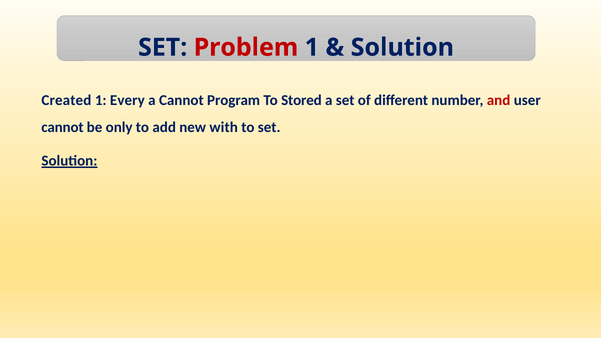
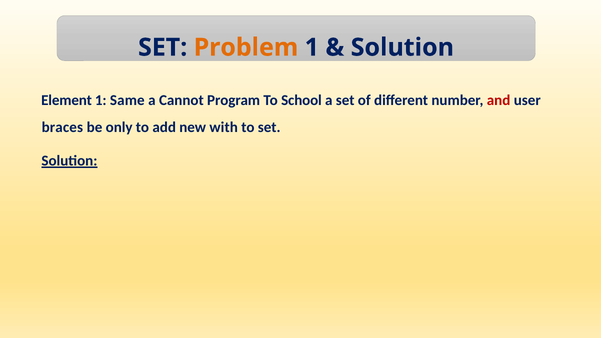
Problem colour: red -> orange
Created: Created -> Element
Every: Every -> Same
Stored: Stored -> School
cannot at (62, 127): cannot -> braces
